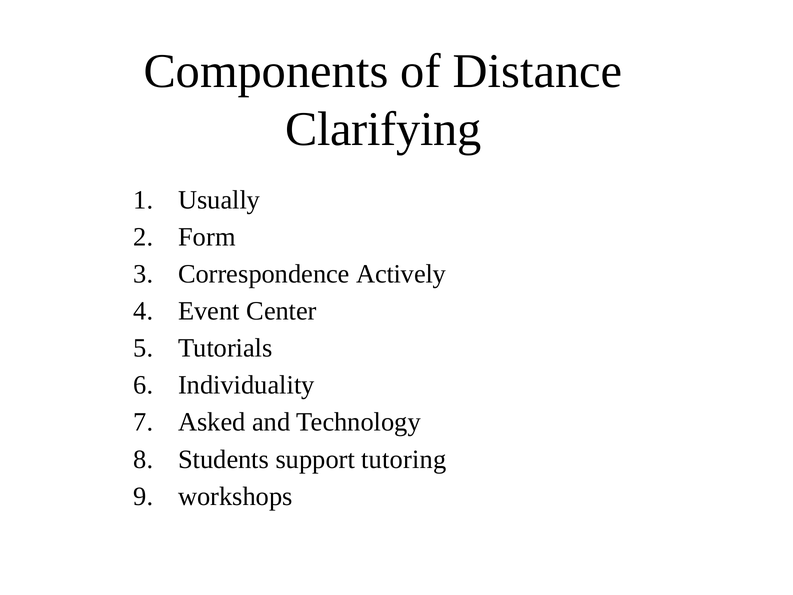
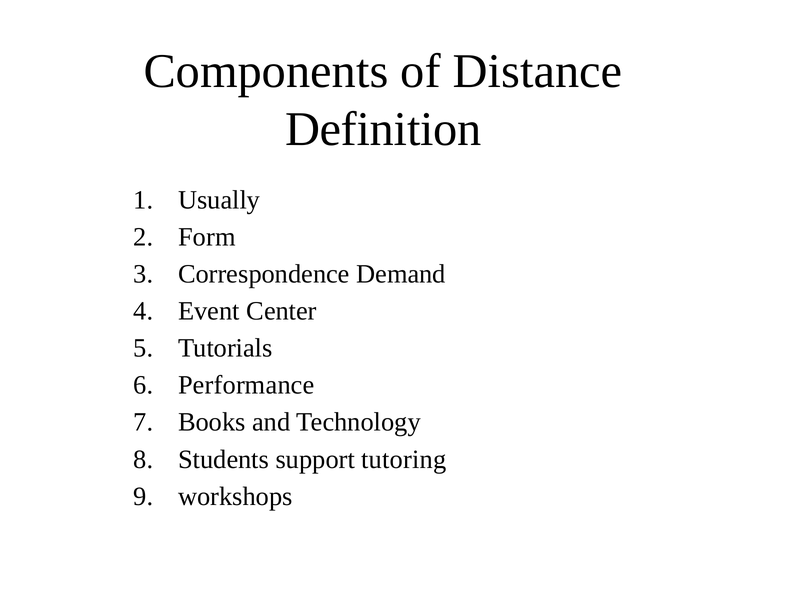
Clarifying: Clarifying -> Definition
Actively: Actively -> Demand
Individuality: Individuality -> Performance
Asked: Asked -> Books
